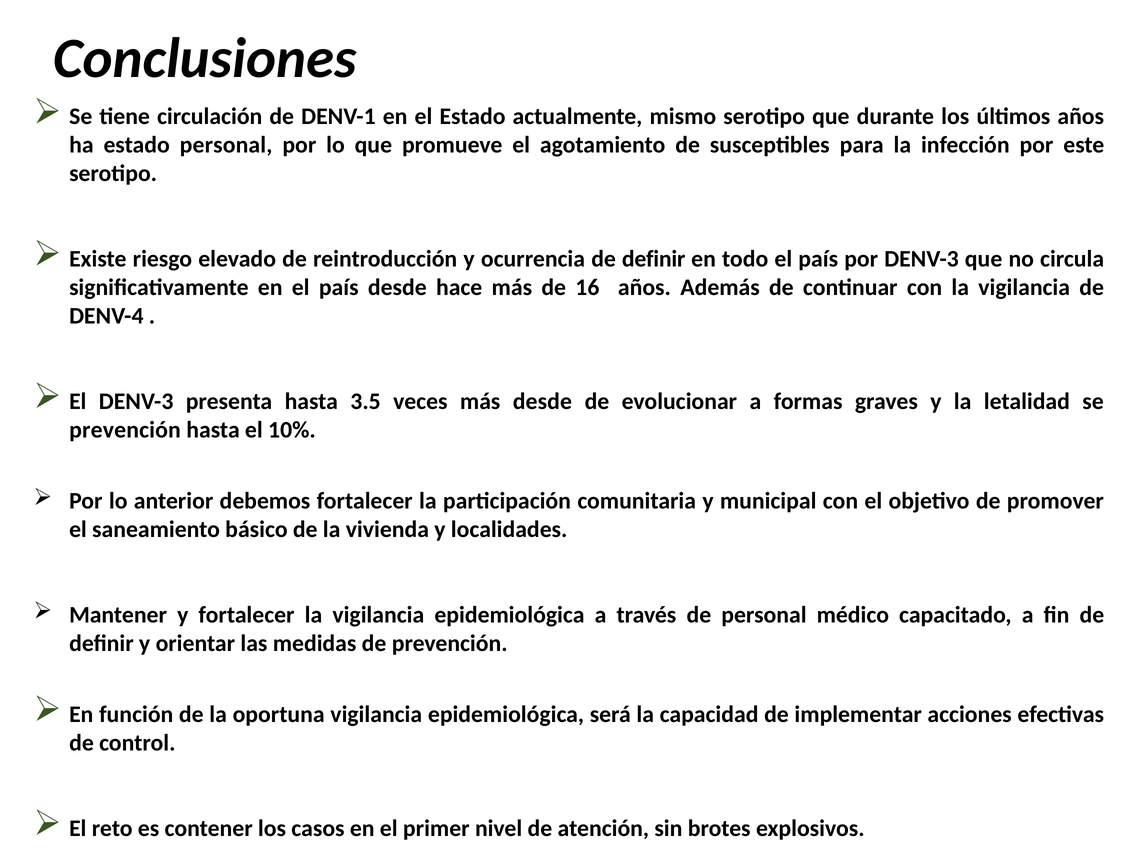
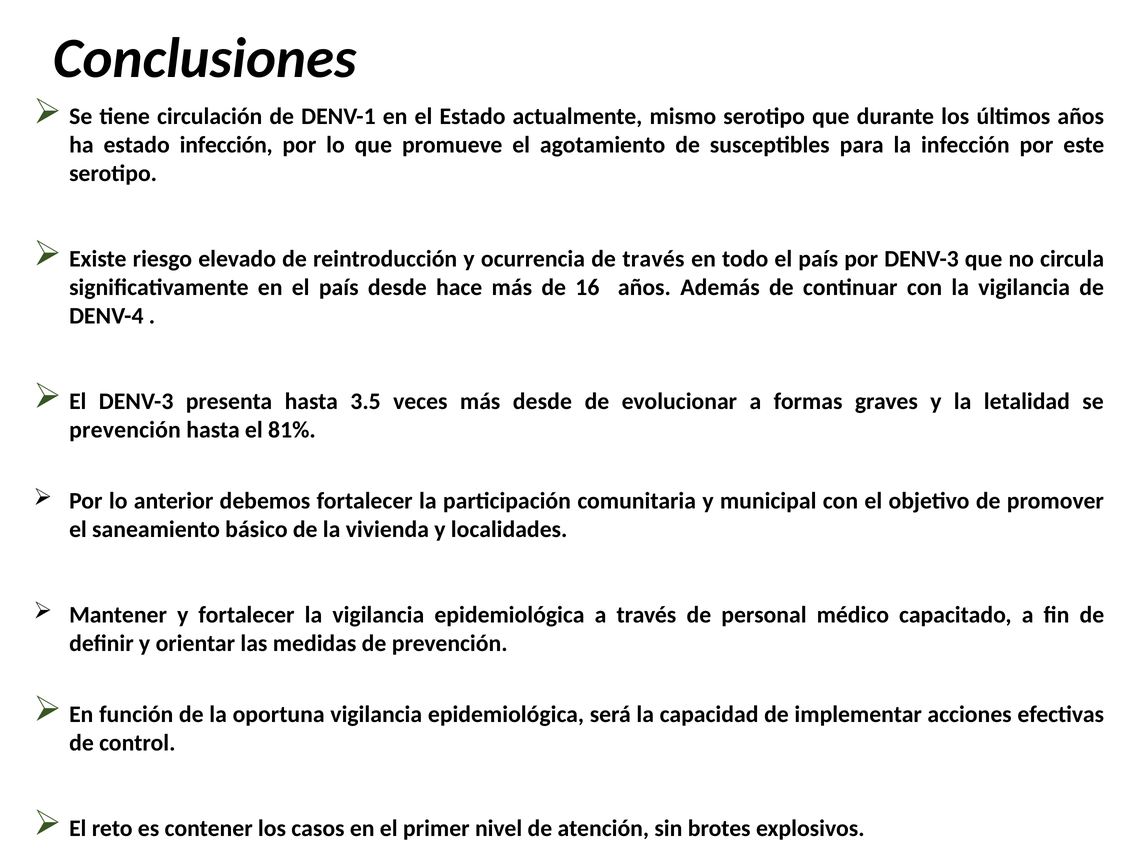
estado personal: personal -> infección
ocurrencia de definir: definir -> través
10%: 10% -> 81%
